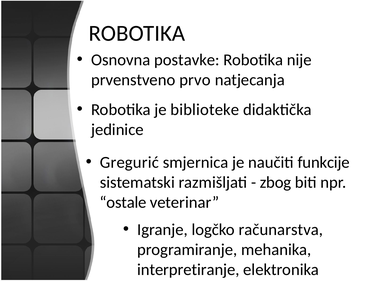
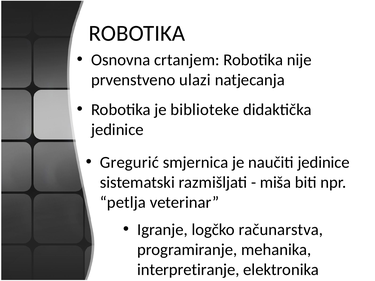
postavke: postavke -> crtanjem
prvo: prvo -> ulazi
naučiti funkcije: funkcije -> jedinice
zbog: zbog -> miša
ostale: ostale -> petlja
